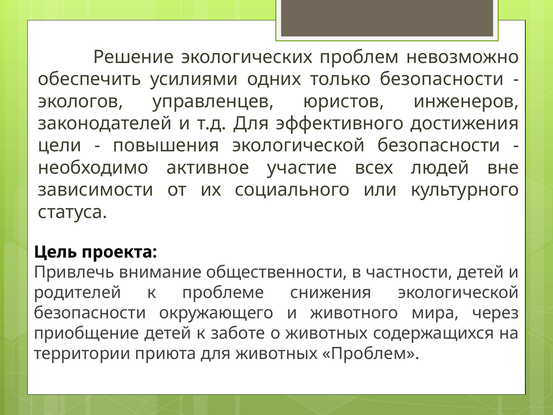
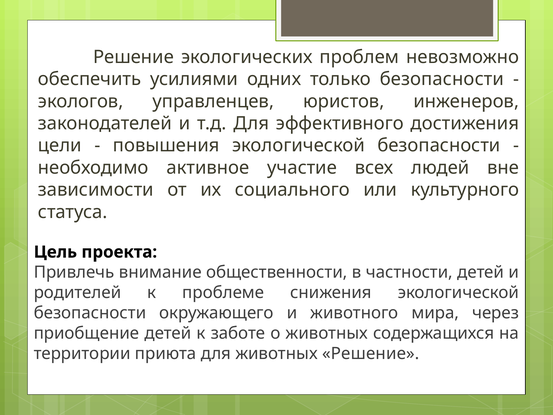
животных Проблем: Проблем -> Решение
